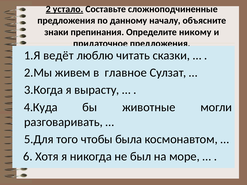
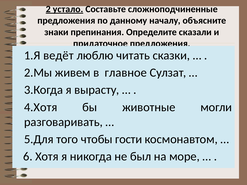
никому: никому -> сказали
4.Куда: 4.Куда -> 4.Хотя
была: была -> гости
